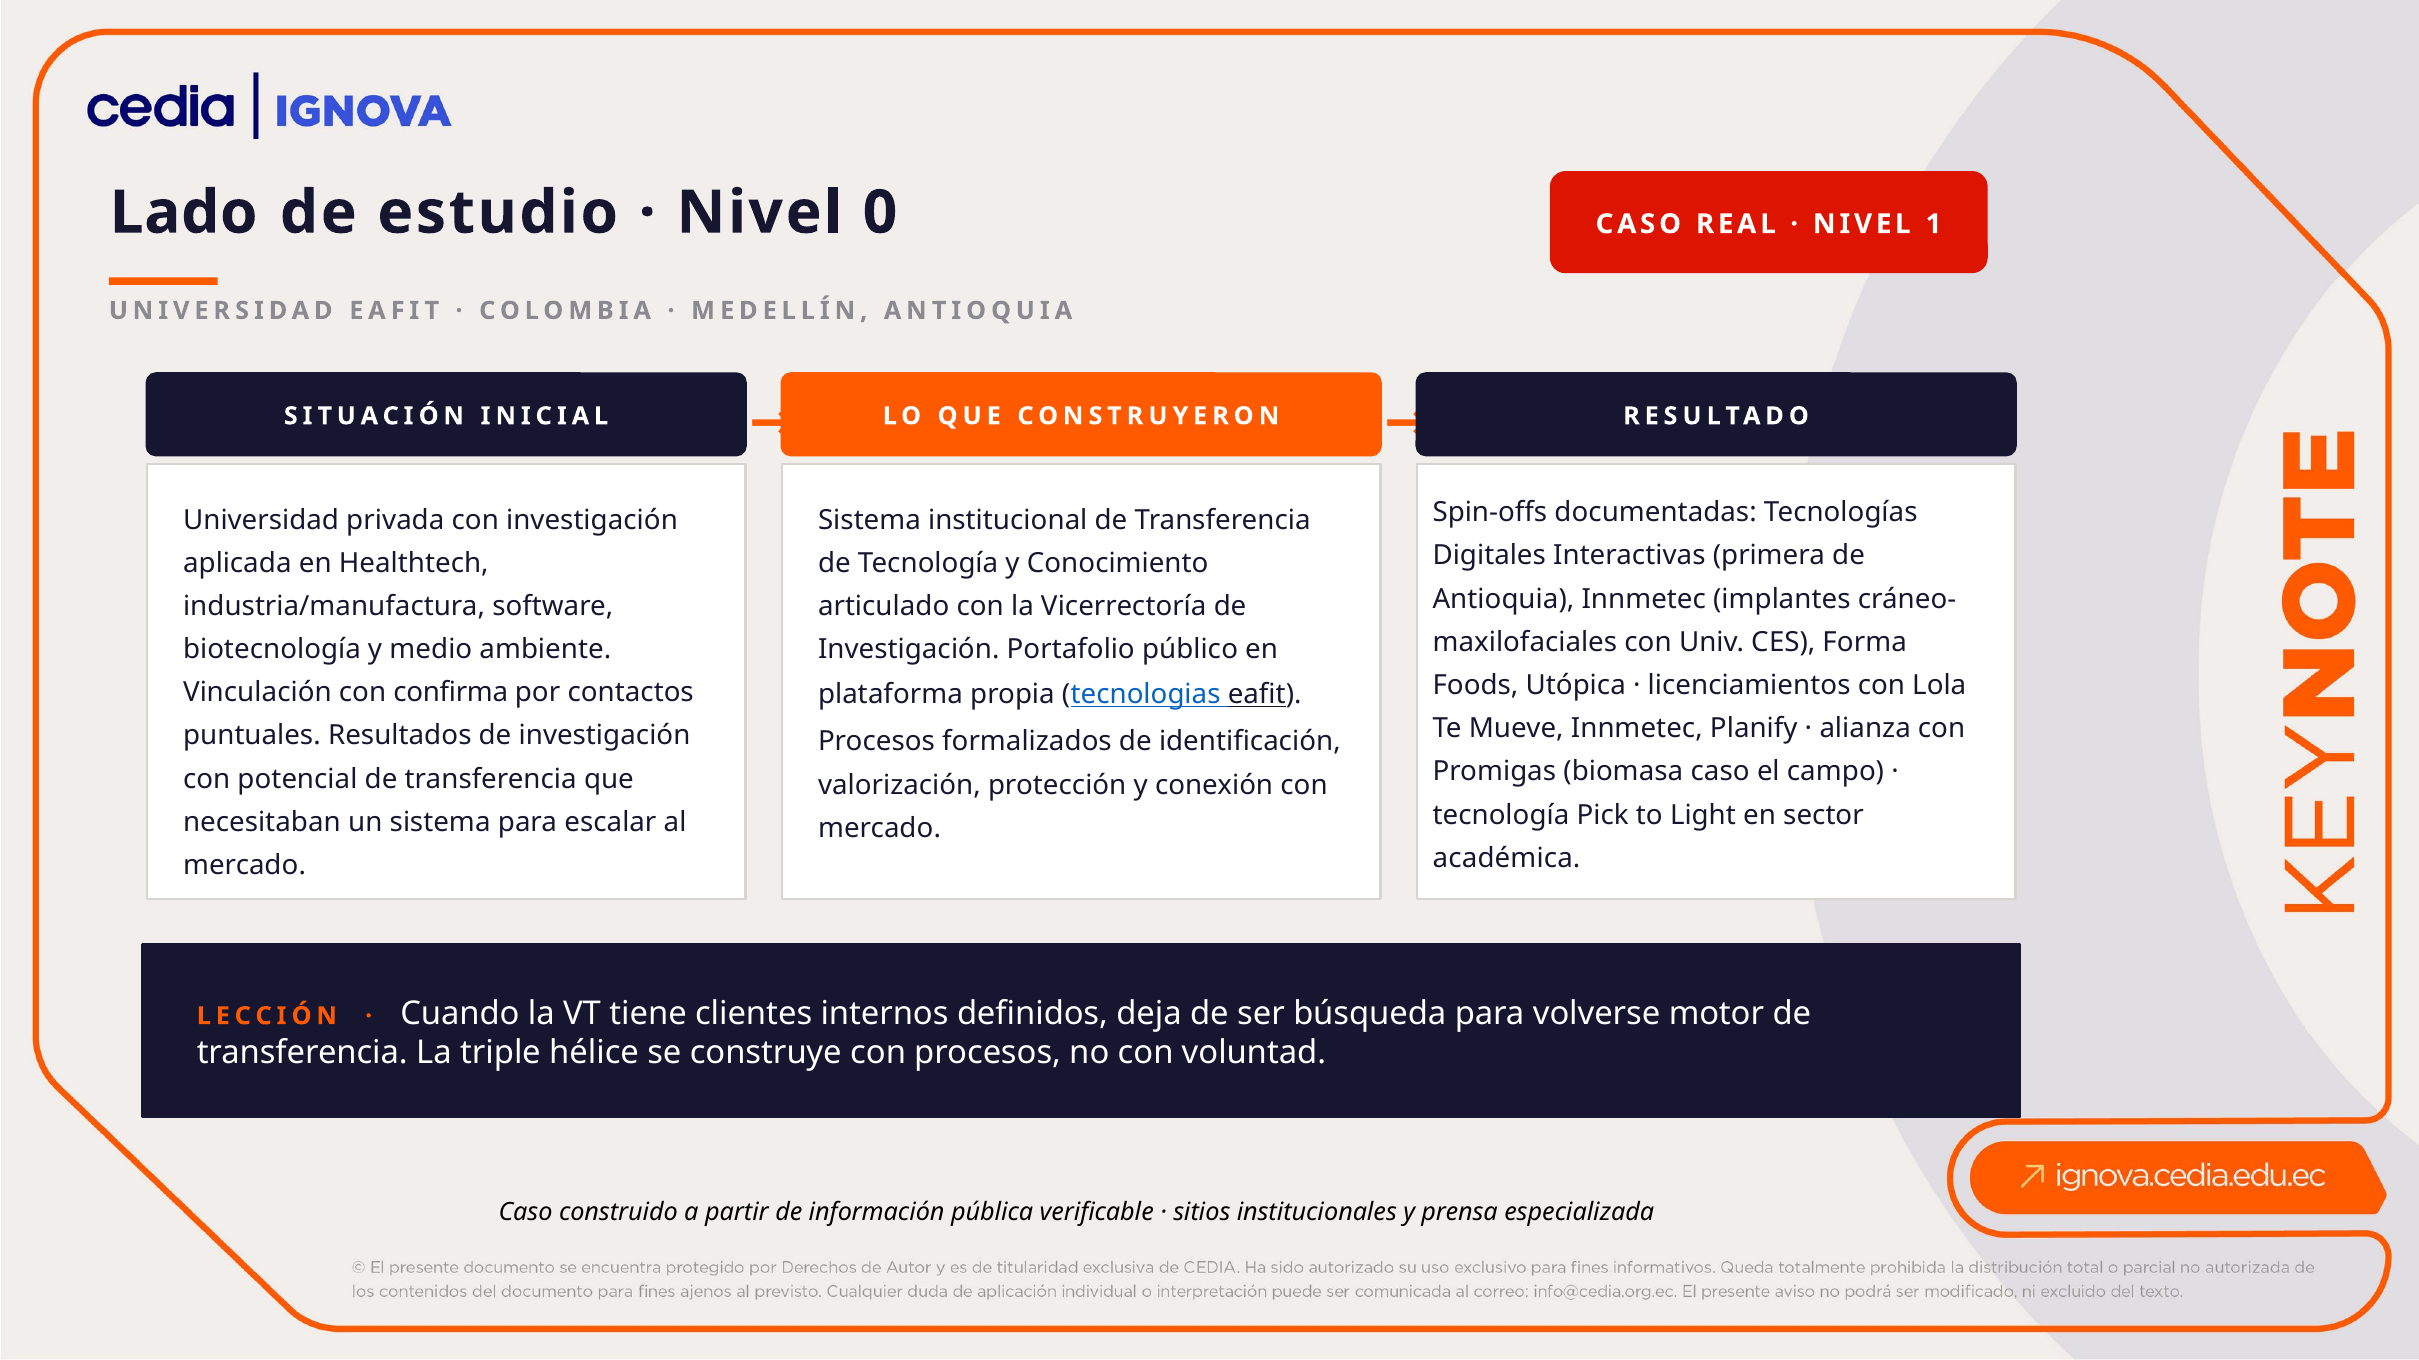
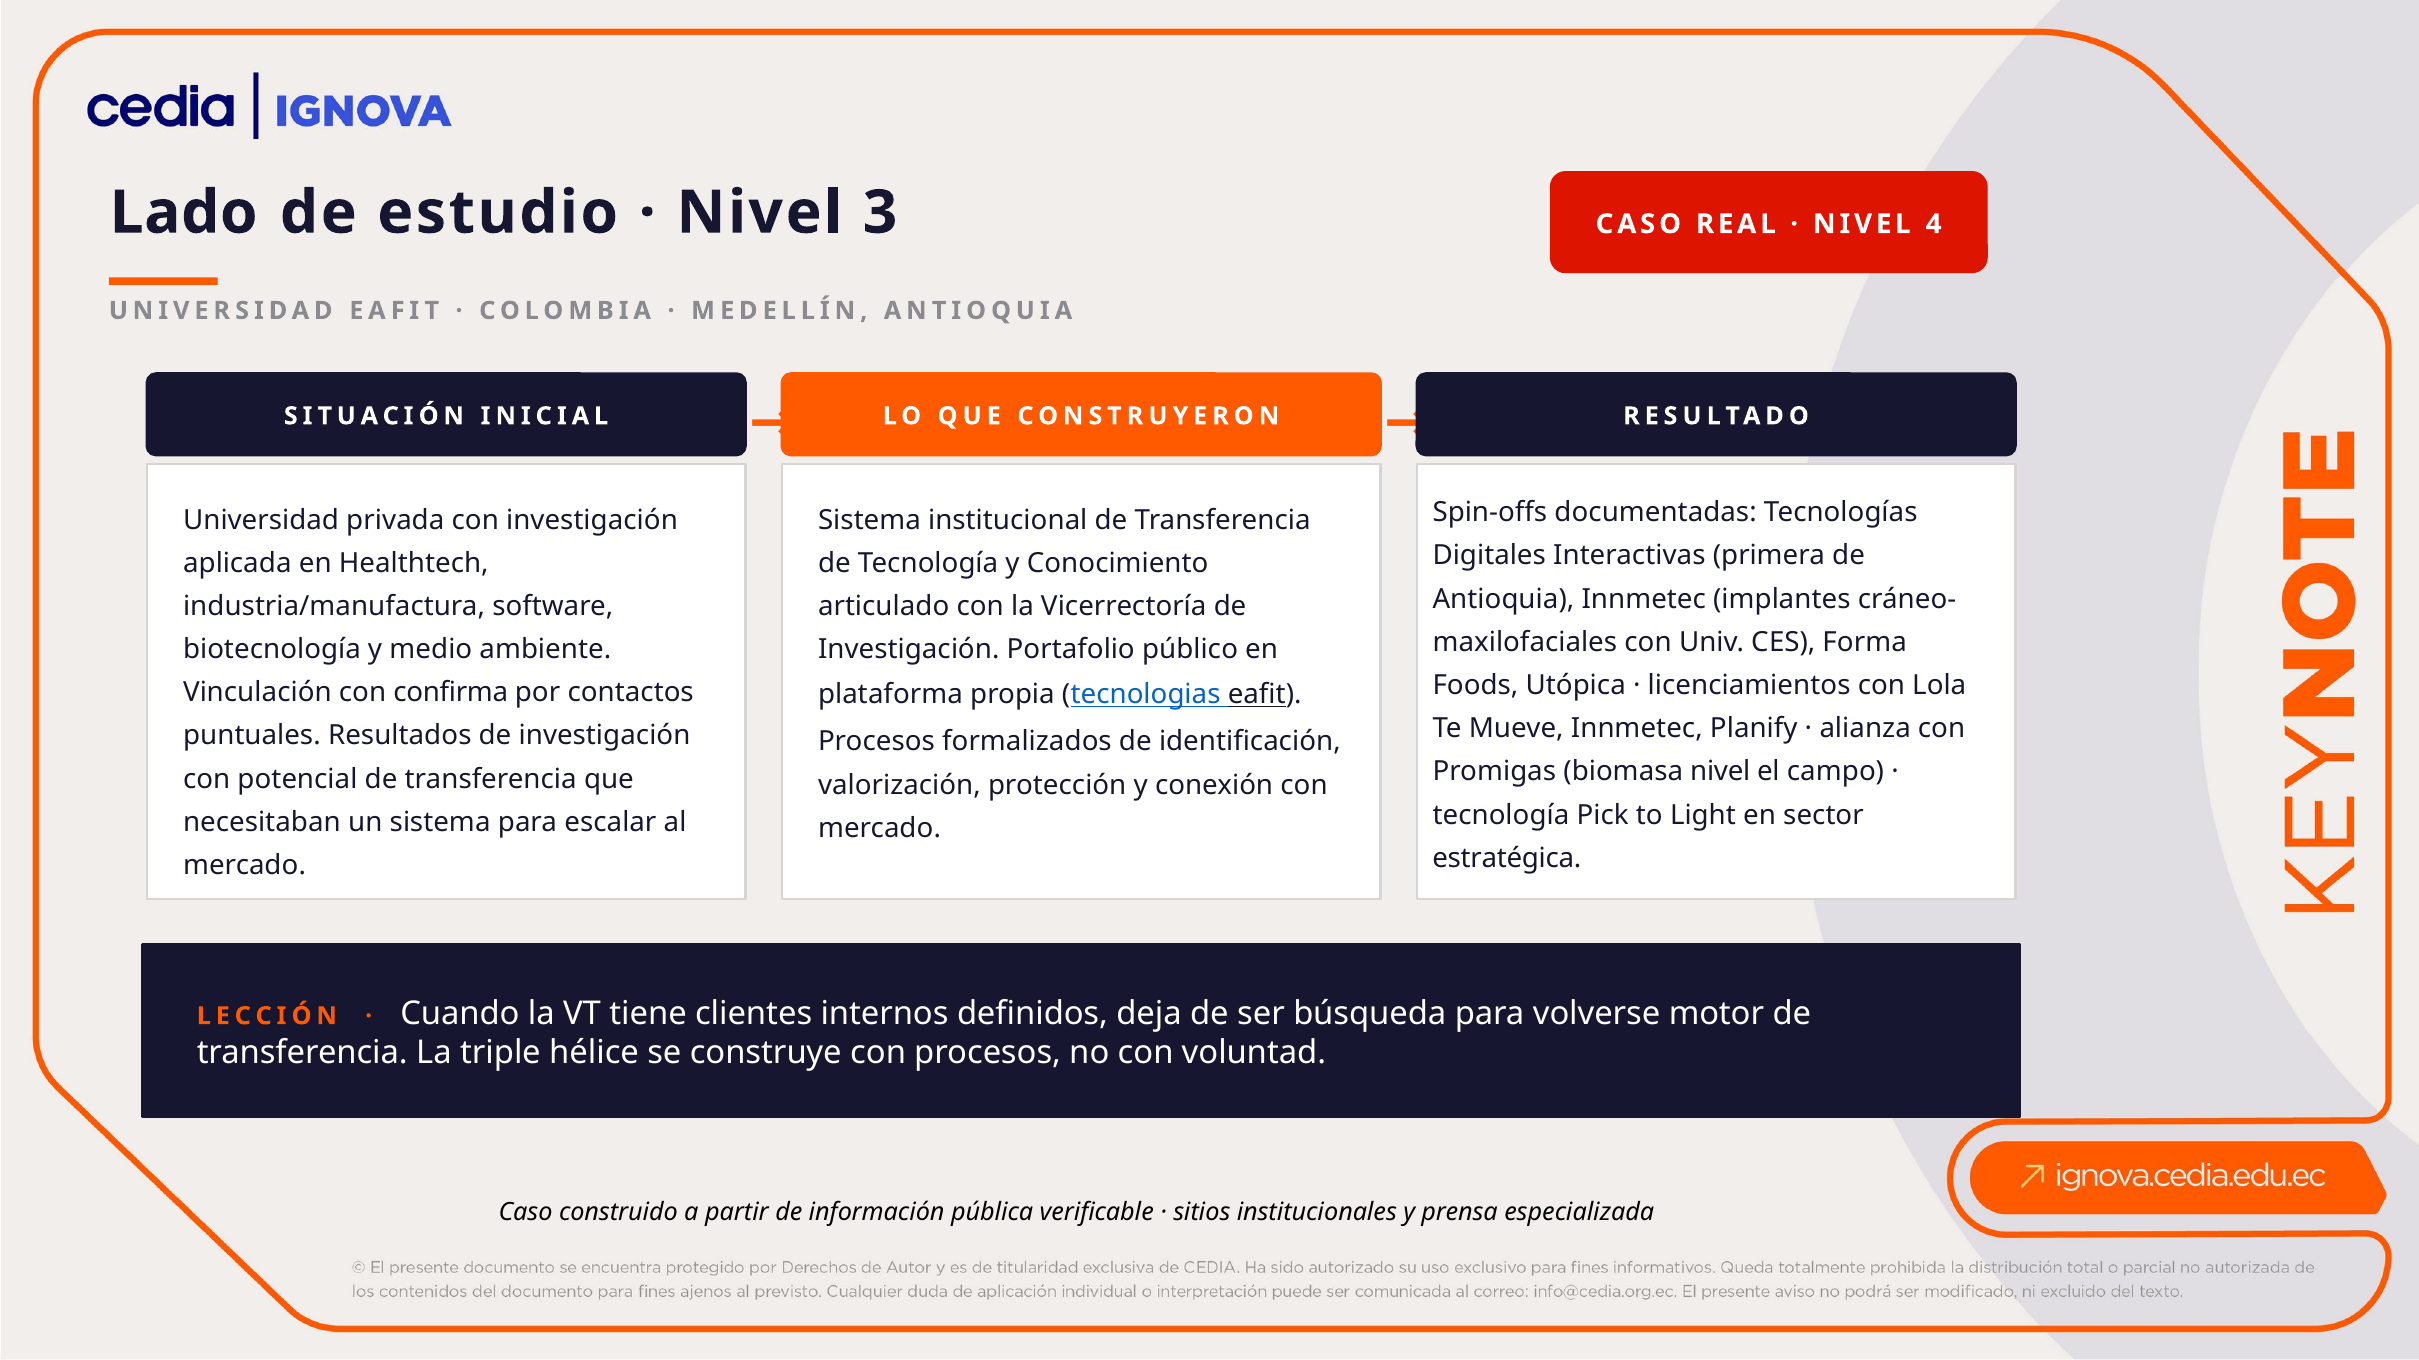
0: 0 -> 3
1: 1 -> 4
biomasa caso: caso -> nivel
académica: académica -> estratégica
